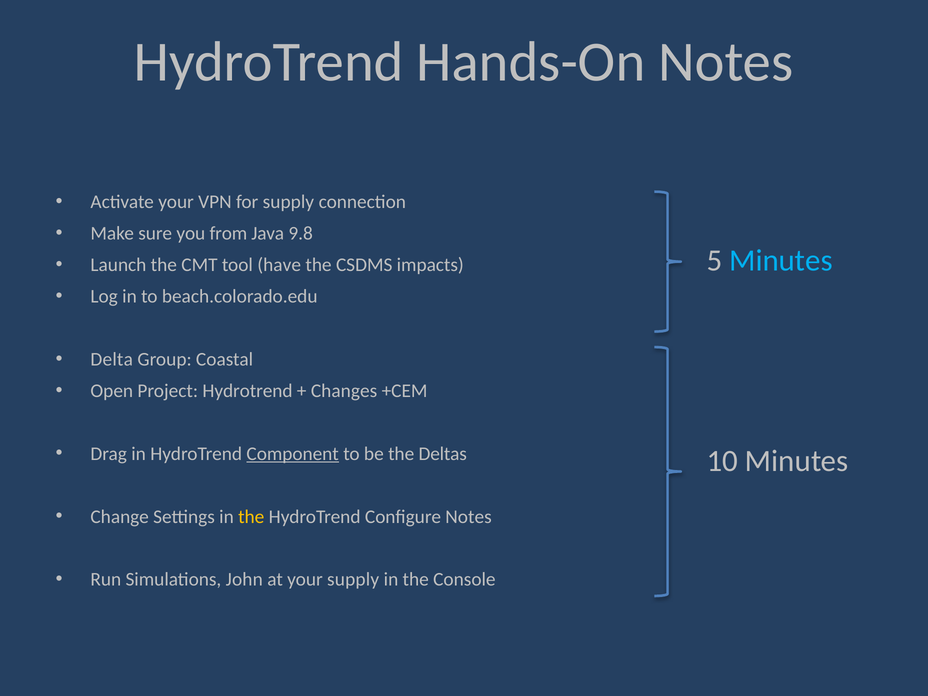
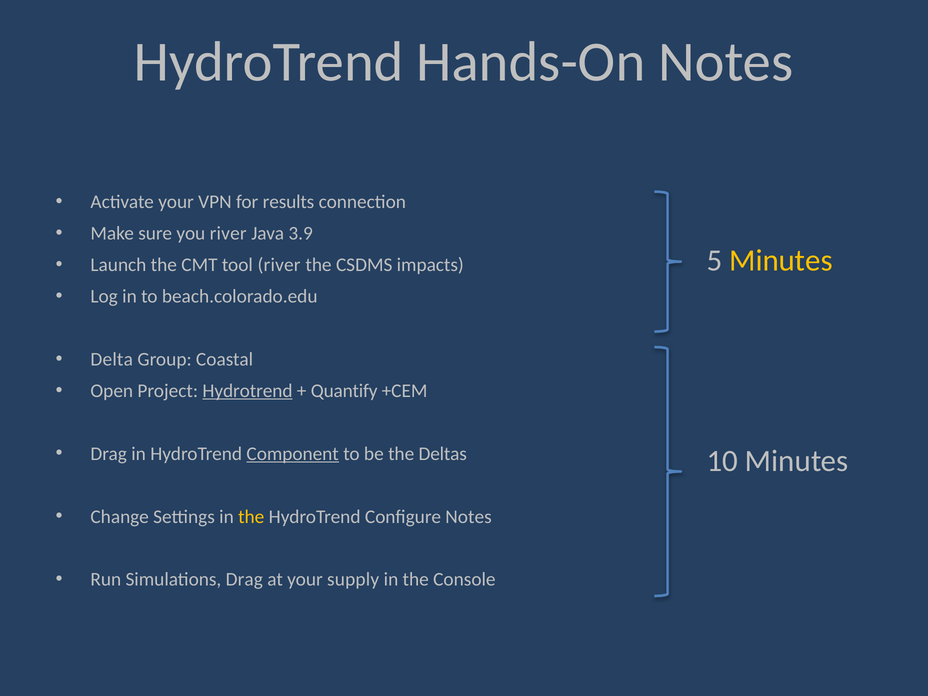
for supply: supply -> results
you from: from -> river
9.8: 9.8 -> 3.9
Minutes at (781, 261) colour: light blue -> yellow
tool have: have -> river
Hydrotrend at (248, 391) underline: none -> present
Changes: Changes -> Quantify
Simulations John: John -> Drag
